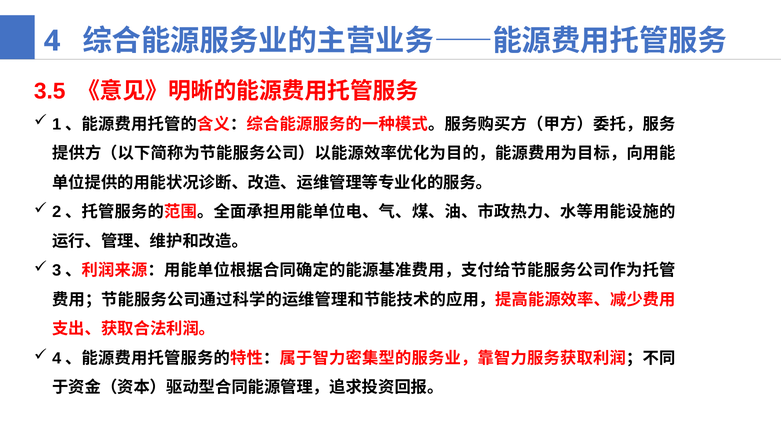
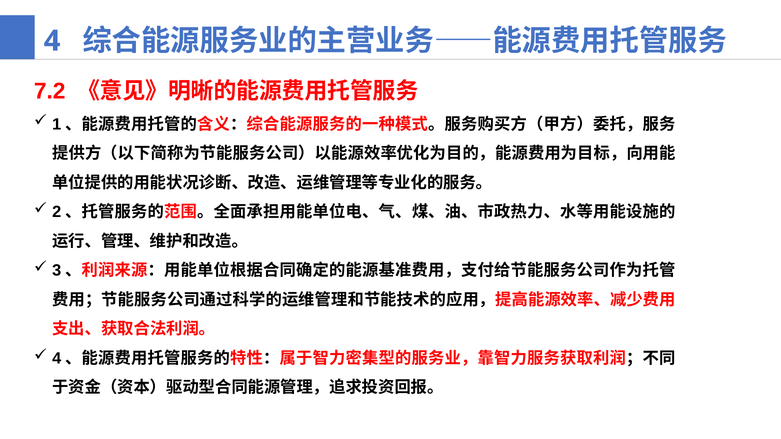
3.5: 3.5 -> 7.2
